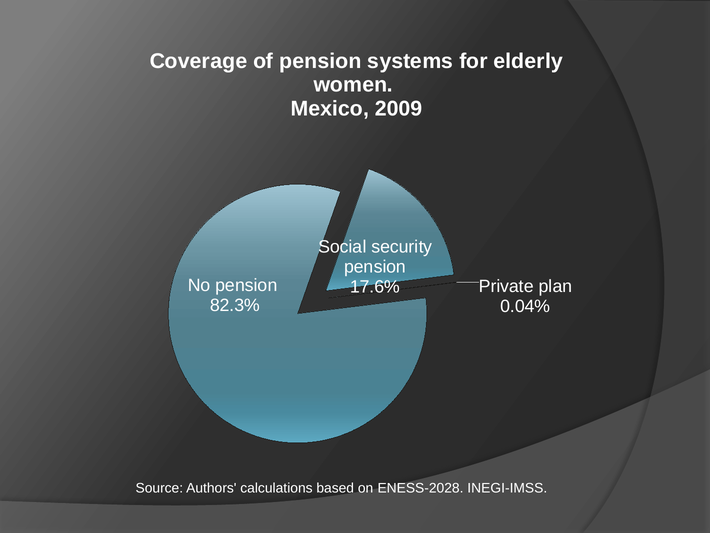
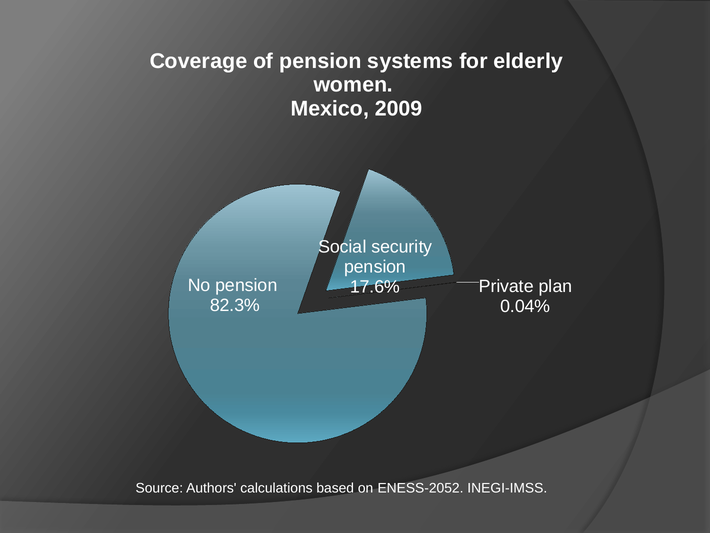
ENESS-2028: ENESS-2028 -> ENESS-2052
